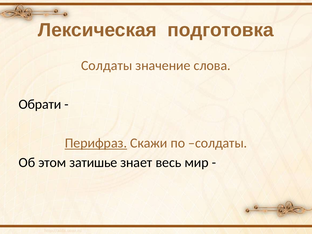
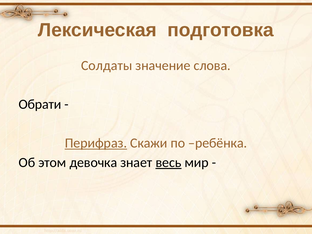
по солдаты: солдаты -> ребёнка
затишье: затишье -> девочка
весь underline: none -> present
